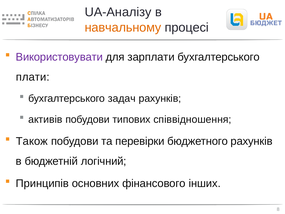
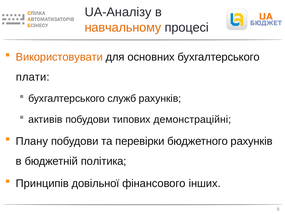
Використовувати colour: purple -> orange
зарплати: зарплати -> основних
задач: задач -> служб
співвідношення: співвідношення -> демонстраційні
Також: Також -> Плану
логічний: логічний -> політика
основних: основних -> довільної
